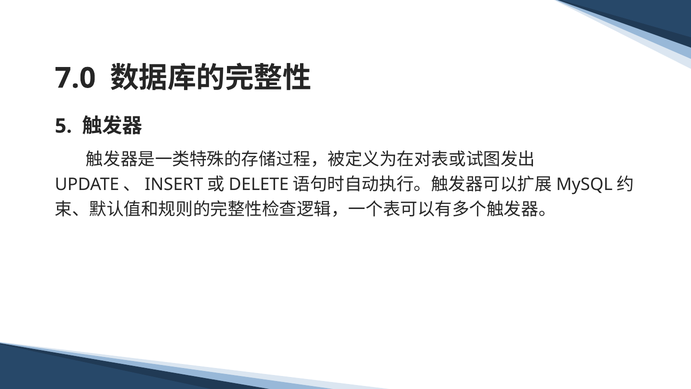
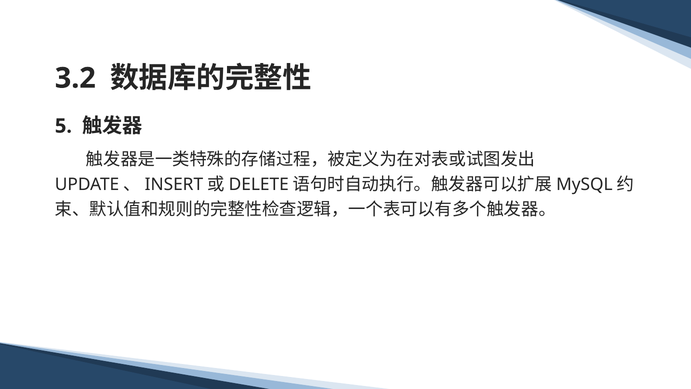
7.0: 7.0 -> 3.2
